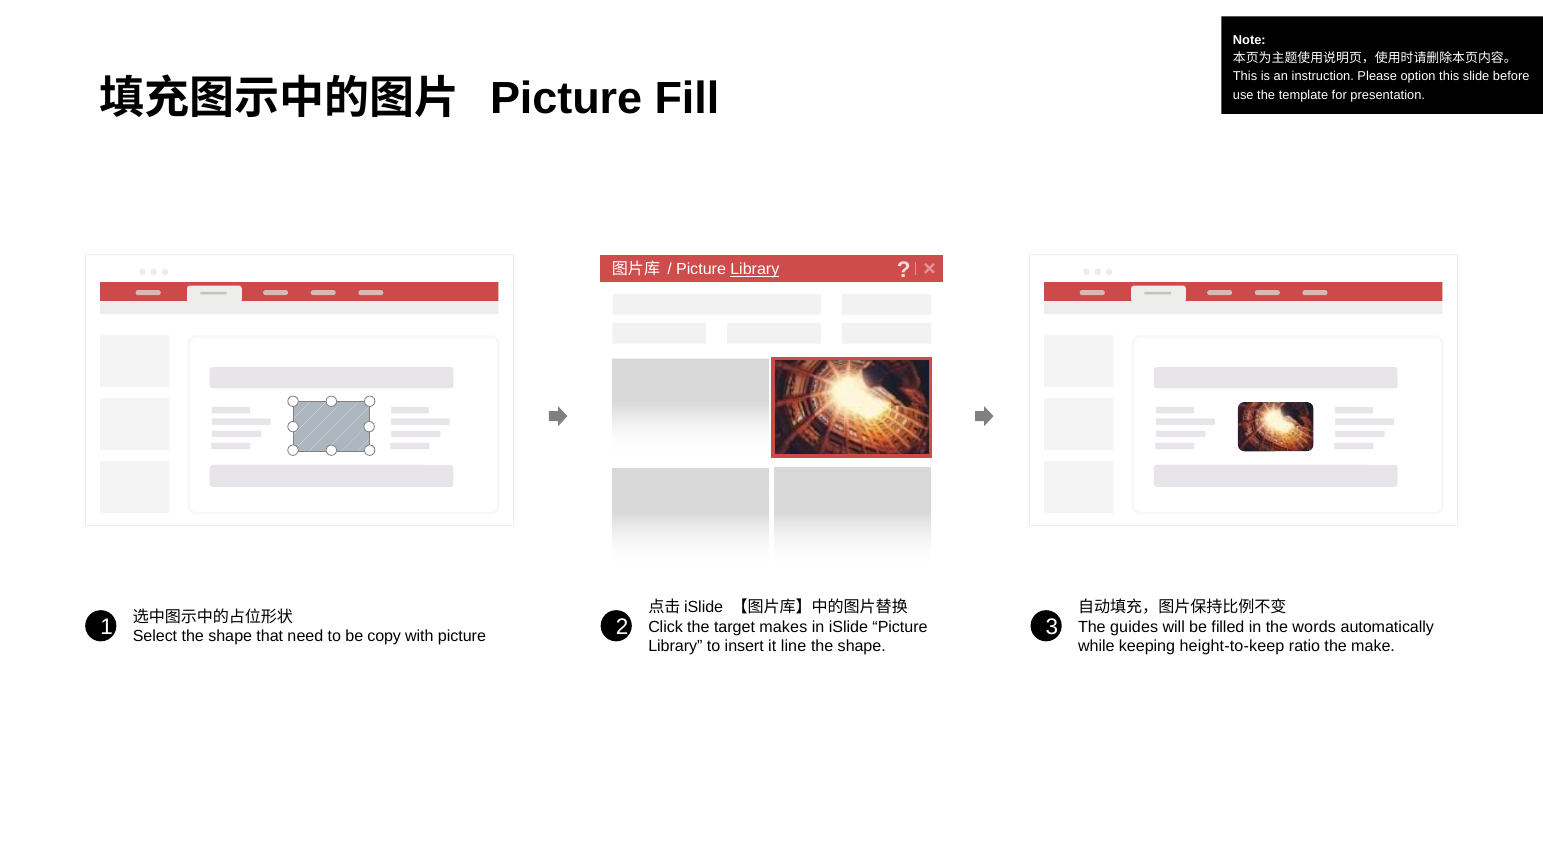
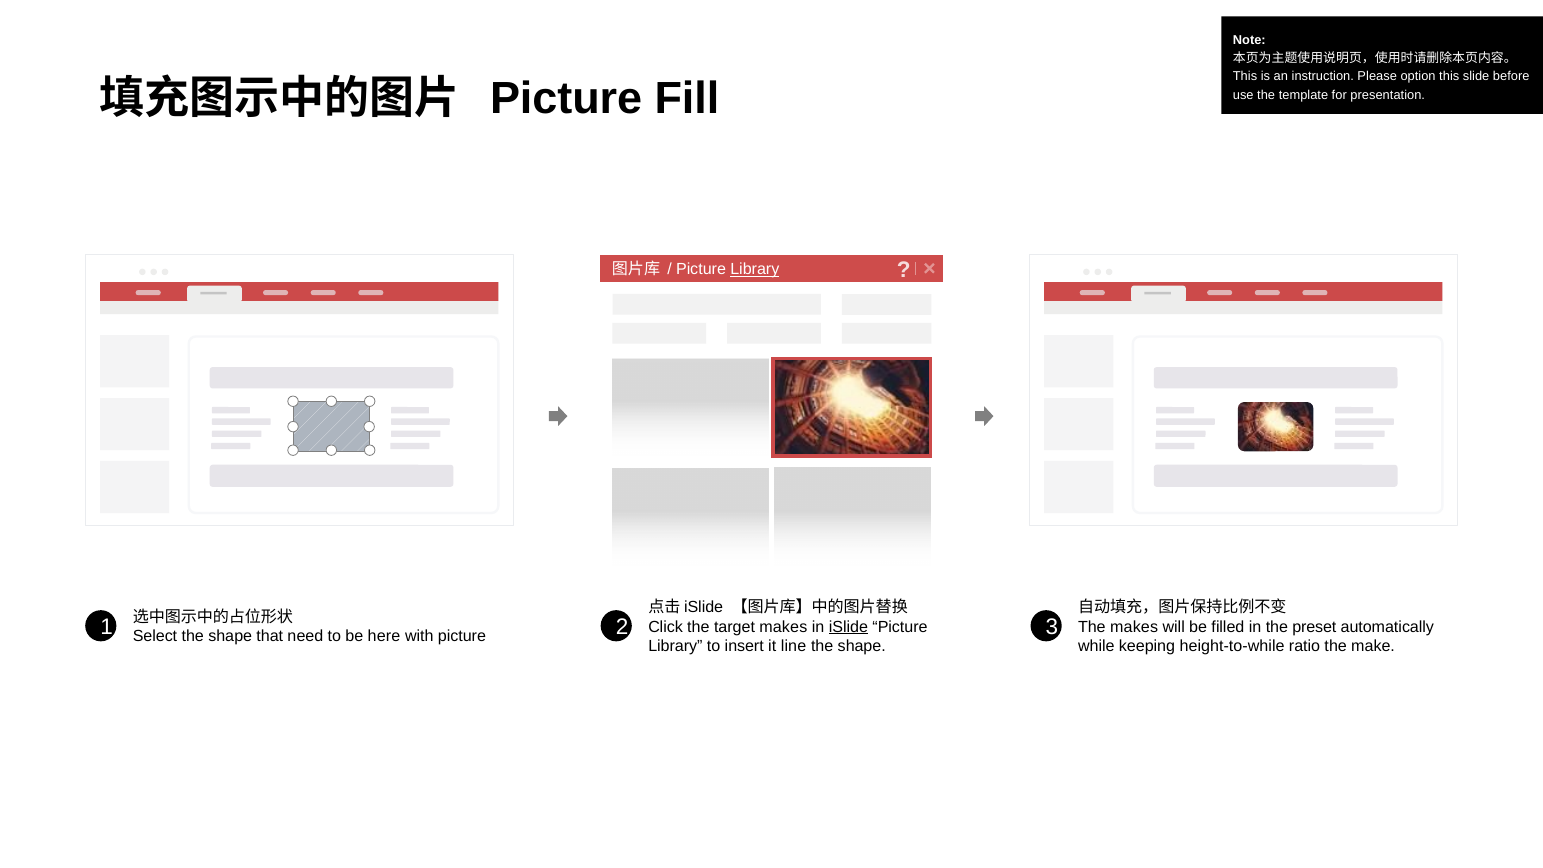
iSlide underline: none -> present
The guides: guides -> makes
words: words -> preset
copy: copy -> here
height-to-keep: height-to-keep -> height-to-while
